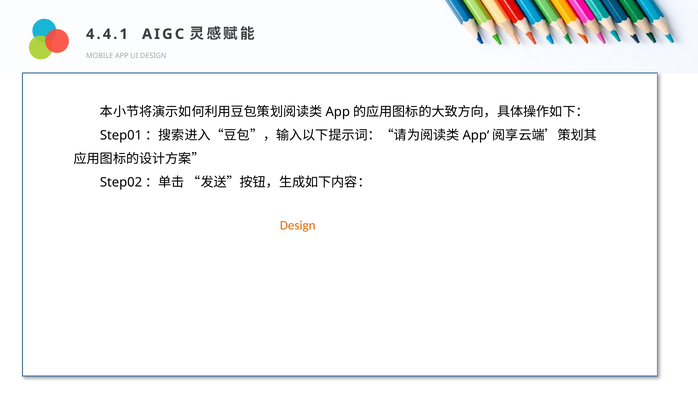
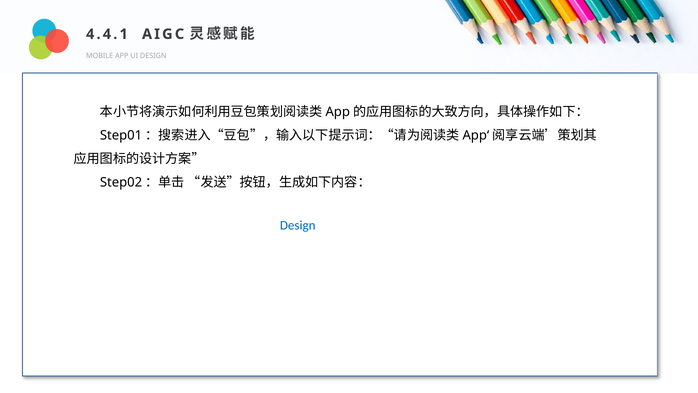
Design at (298, 225) colour: orange -> blue
